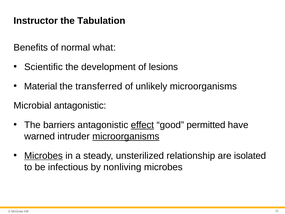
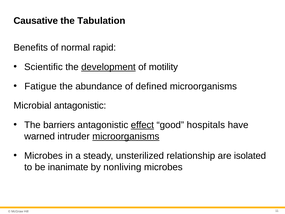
Instructor: Instructor -> Causative
what: what -> rapid
development underline: none -> present
lesions: lesions -> motility
Material: Material -> Fatigue
transferred: transferred -> abundance
unlikely: unlikely -> defined
permitted: permitted -> hospitals
Microbes at (43, 156) underline: present -> none
infectious: infectious -> inanimate
